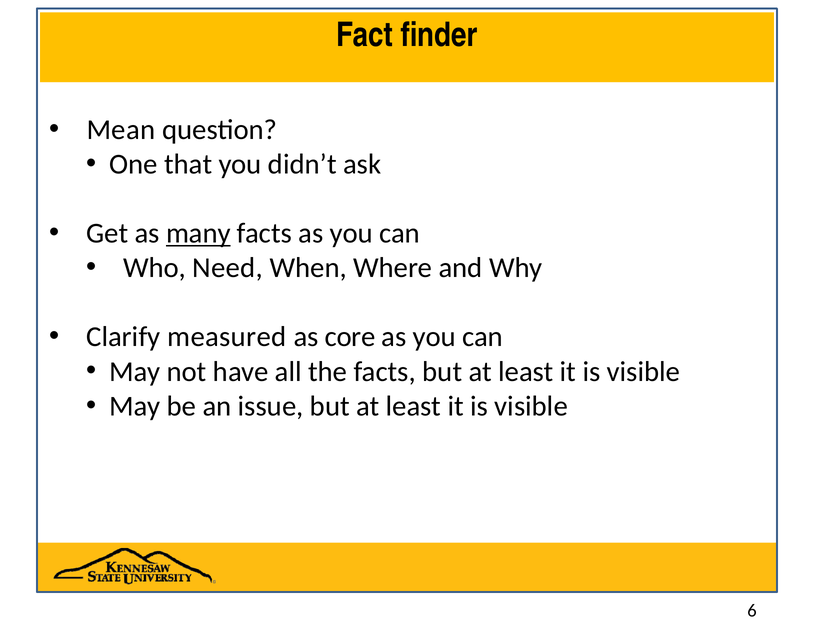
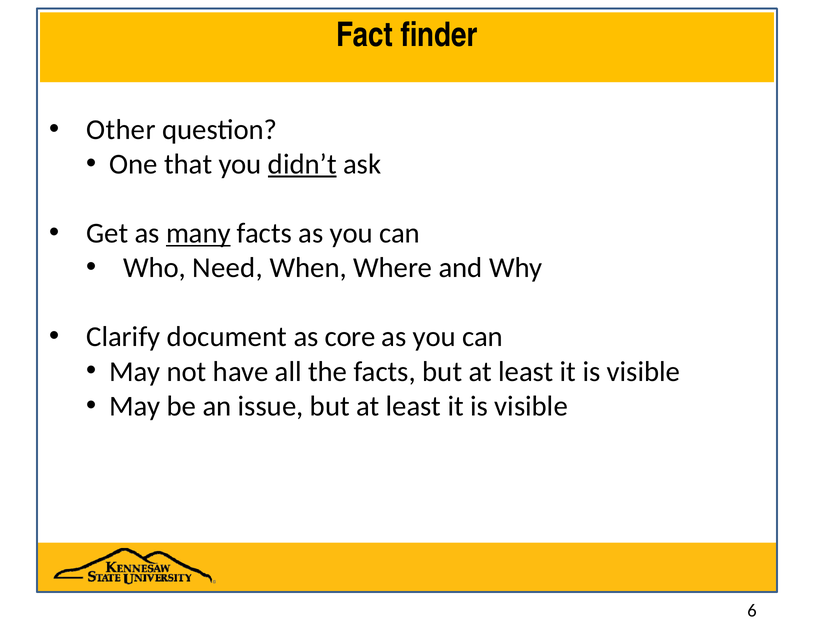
Mean: Mean -> Other
didn’t underline: none -> present
measured: measured -> document
